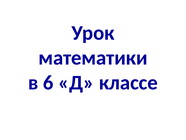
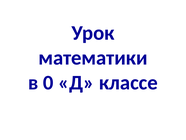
6: 6 -> 0
